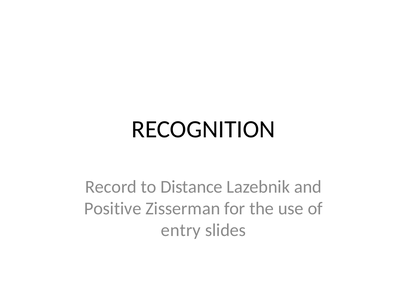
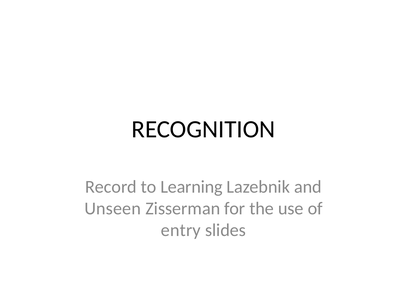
Distance: Distance -> Learning
Positive: Positive -> Unseen
